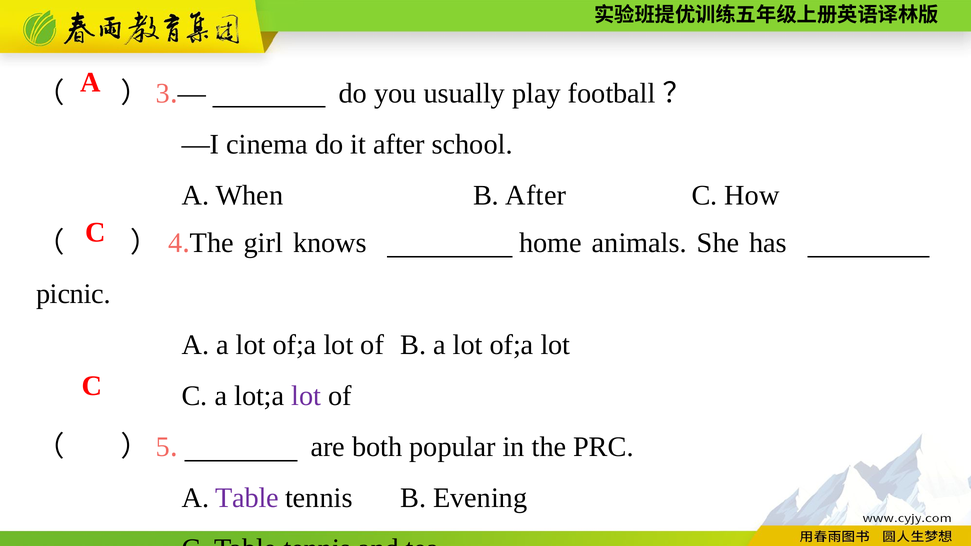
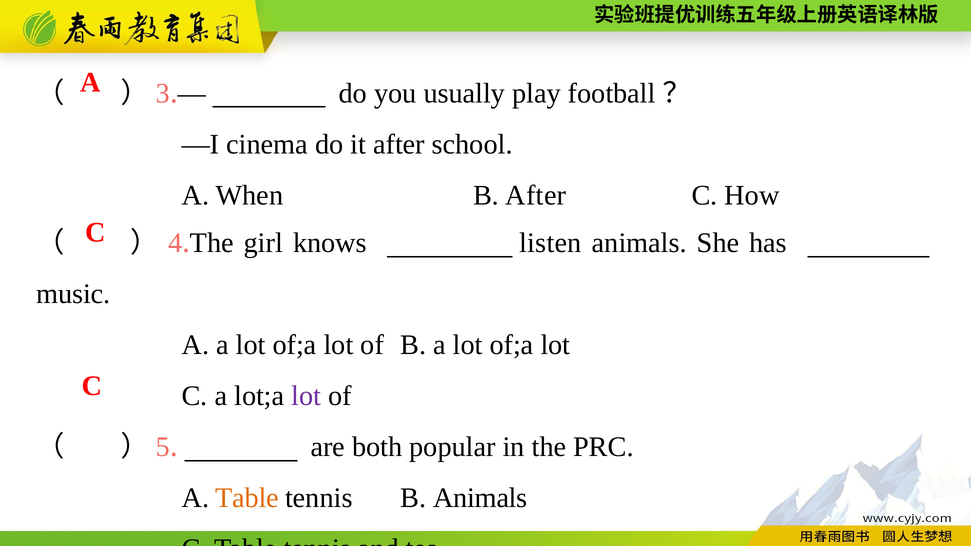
home: home -> listen
picnic: picnic -> music
Table at (247, 498) colour: purple -> orange
B Evening: Evening -> Animals
